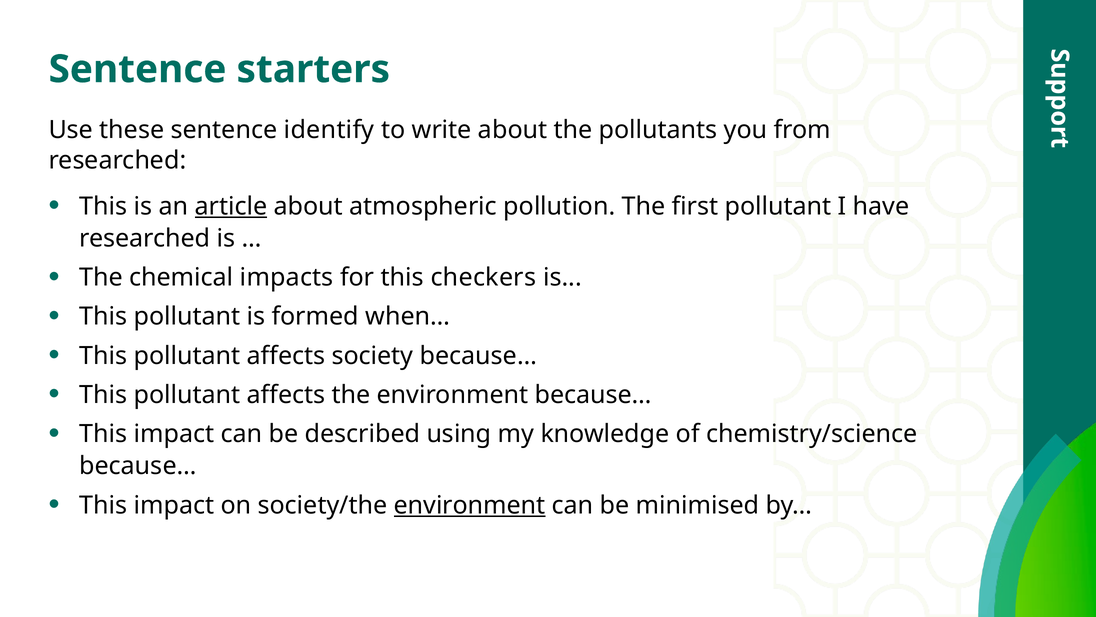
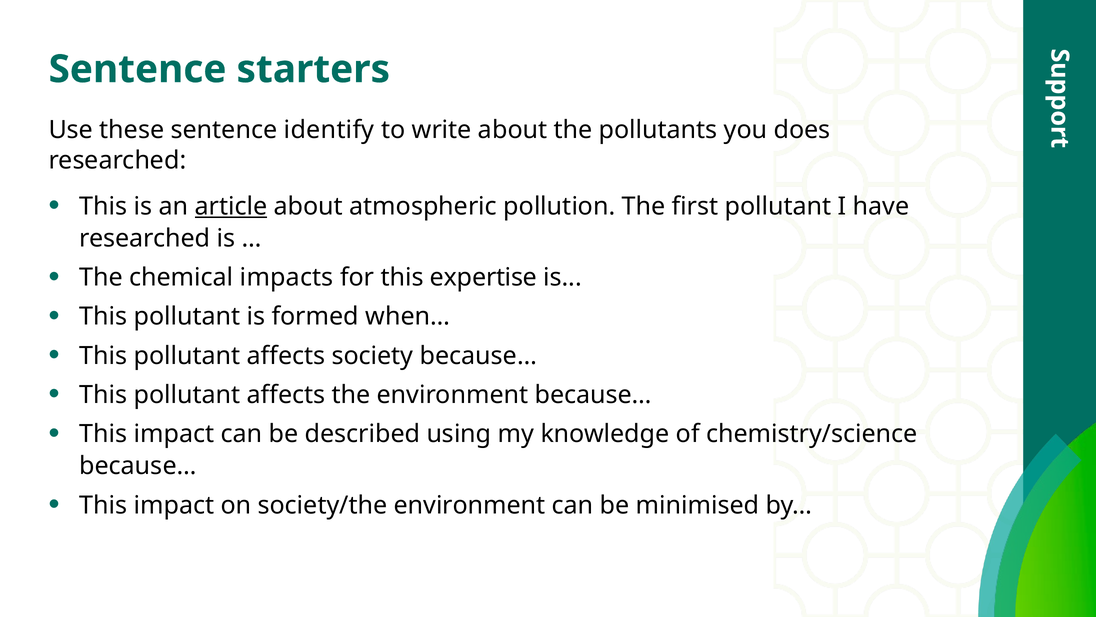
from: from -> does
checkers: checkers -> expertise
environment at (470, 505) underline: present -> none
